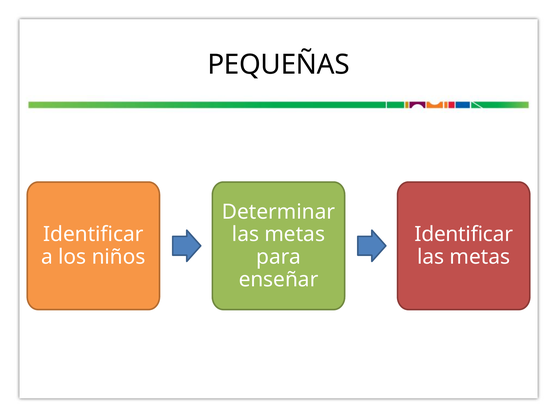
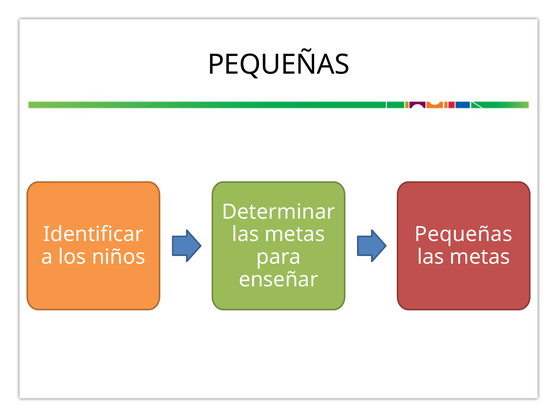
Identificar at (464, 234): Identificar -> Pequeñas
